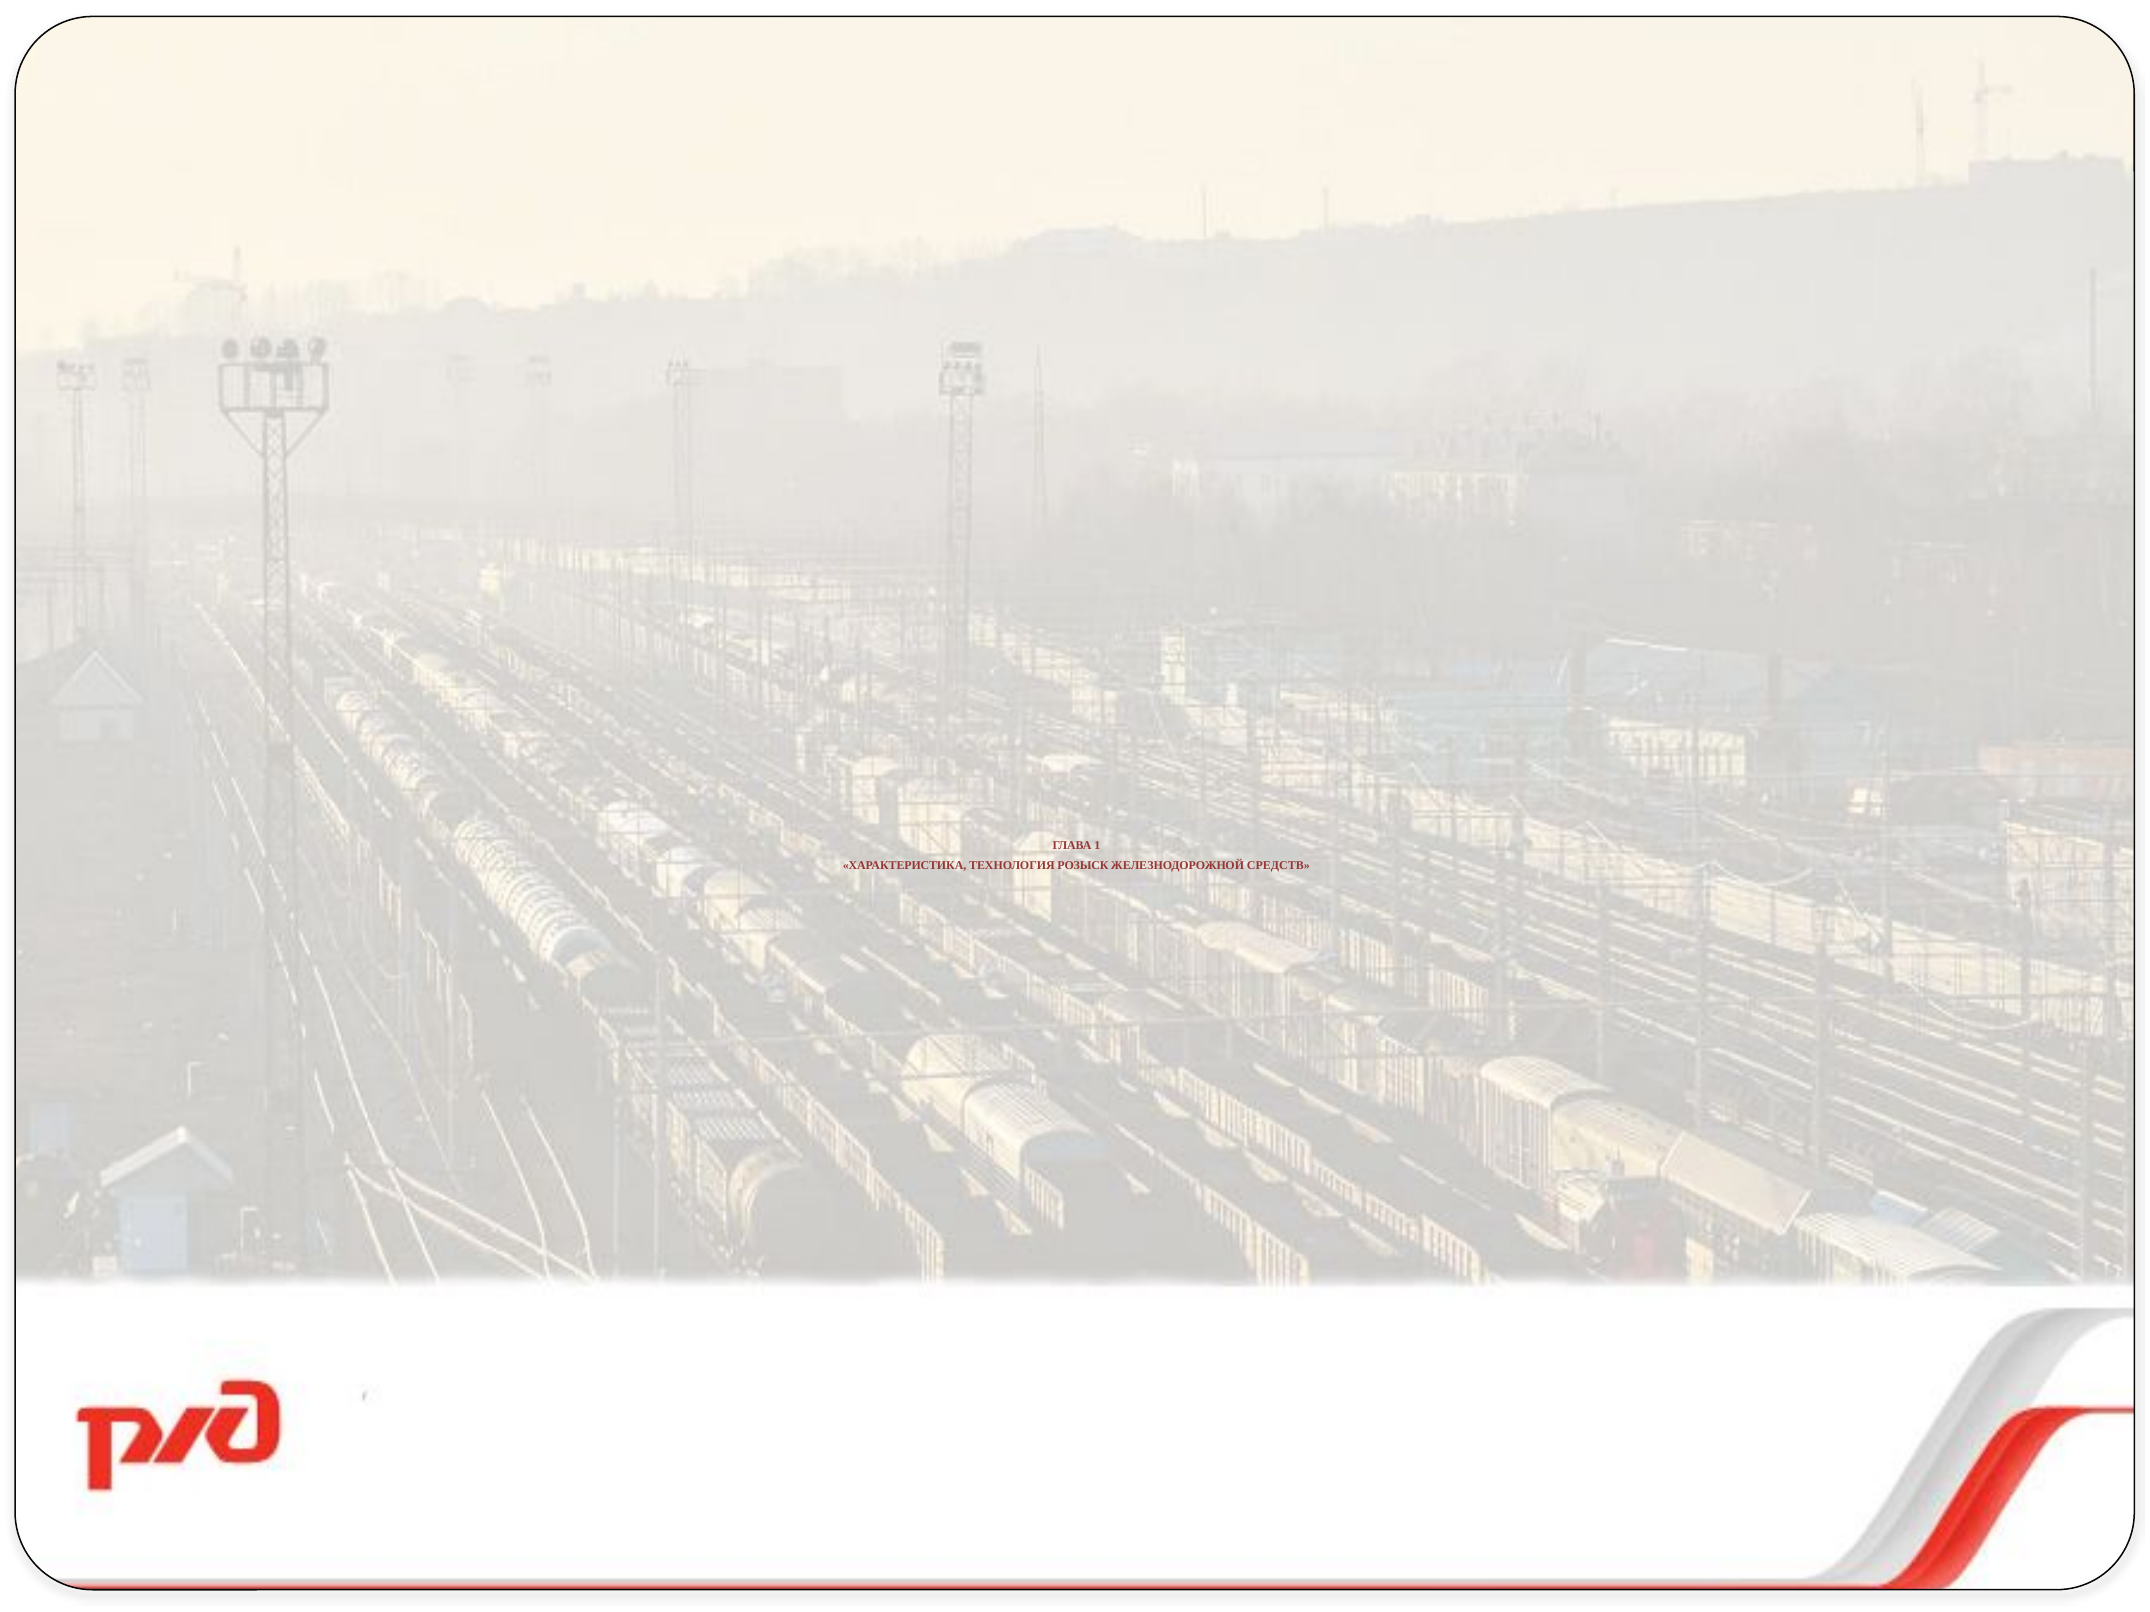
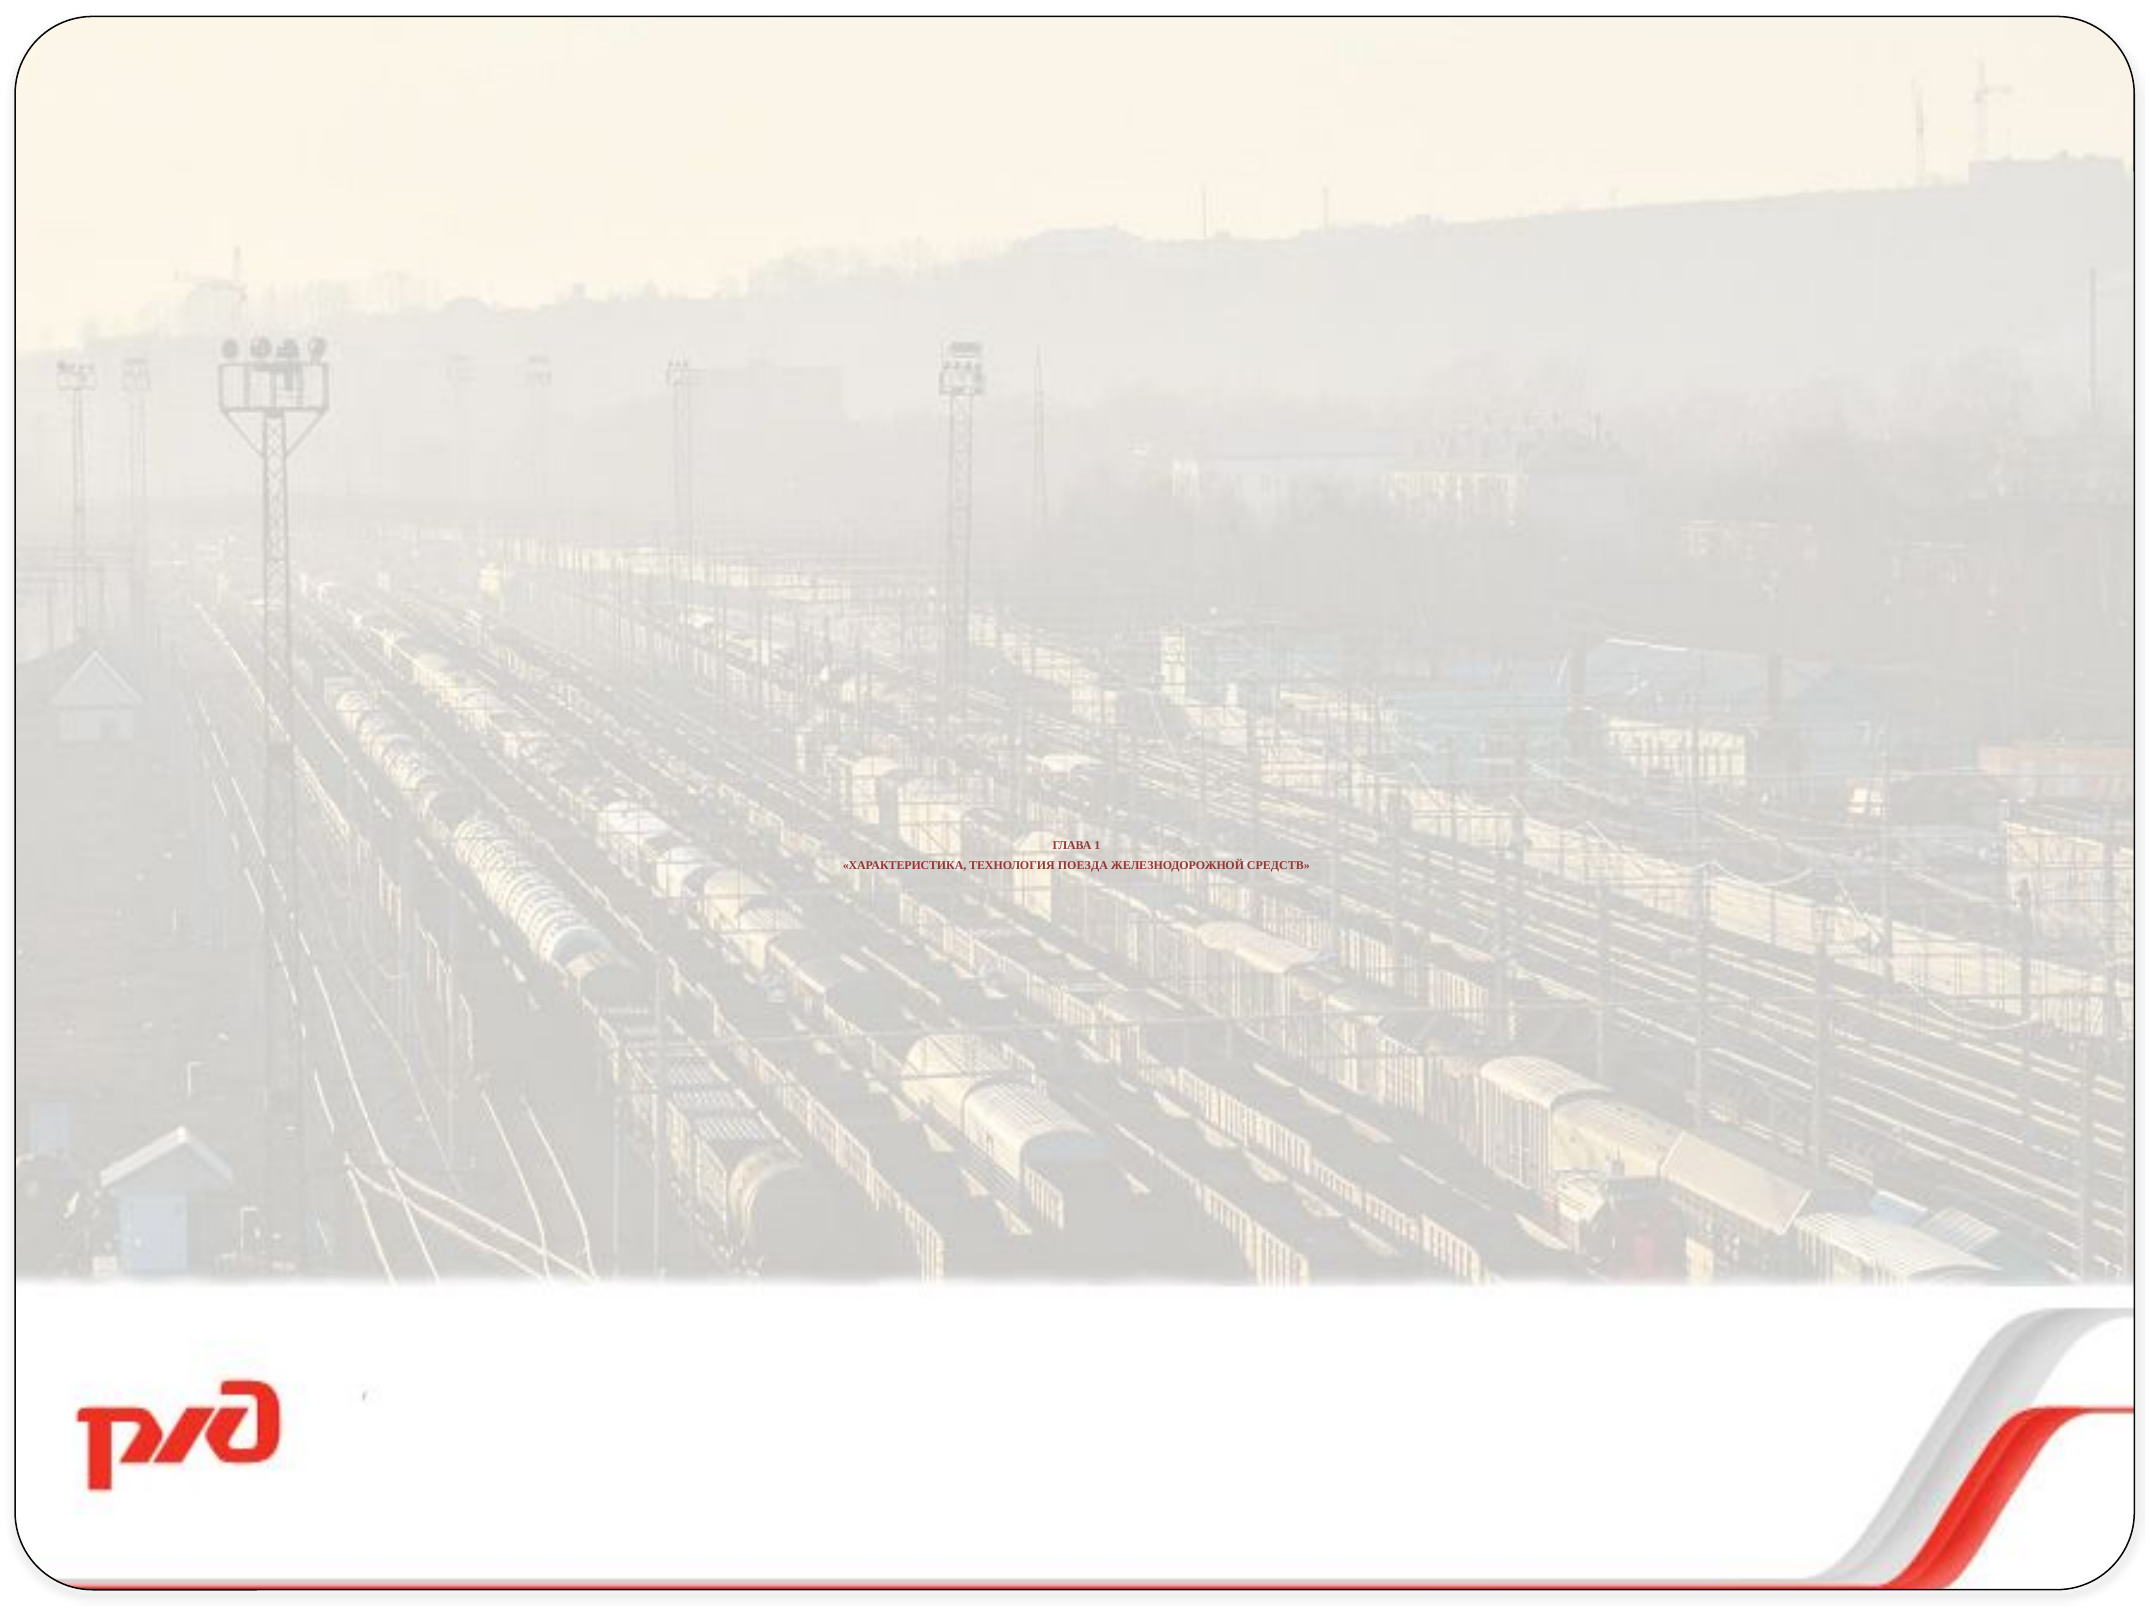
РОЗЫСК: РОЗЫСК -> ПОЕЗДА
